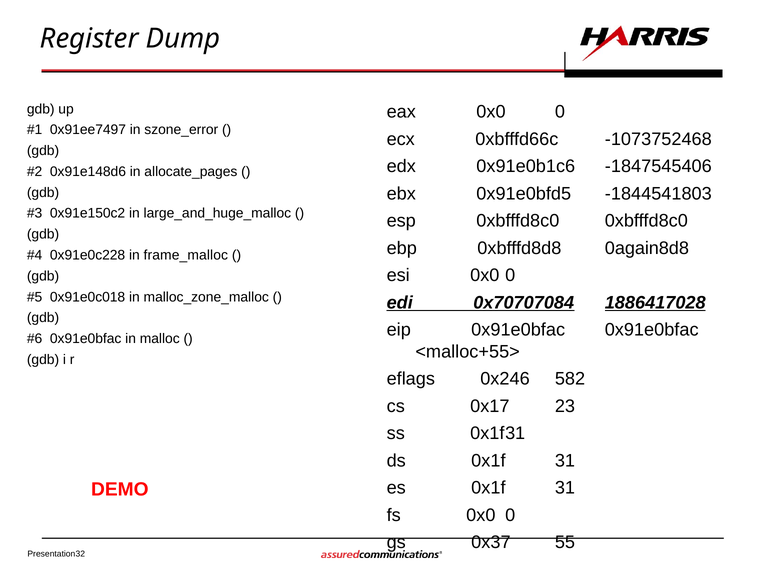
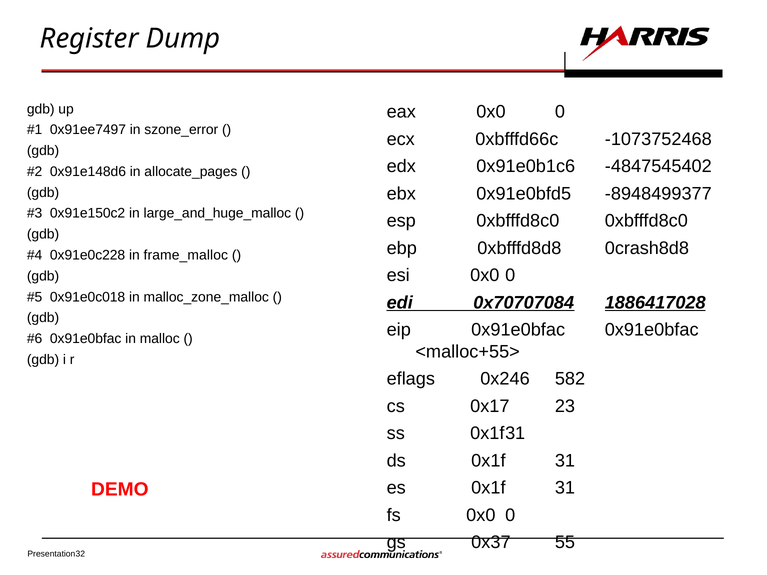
-1847545406: -1847545406 -> -4847545402
-1844541803: -1844541803 -> -8948499377
0again8d8: 0again8d8 -> 0crash8d8
